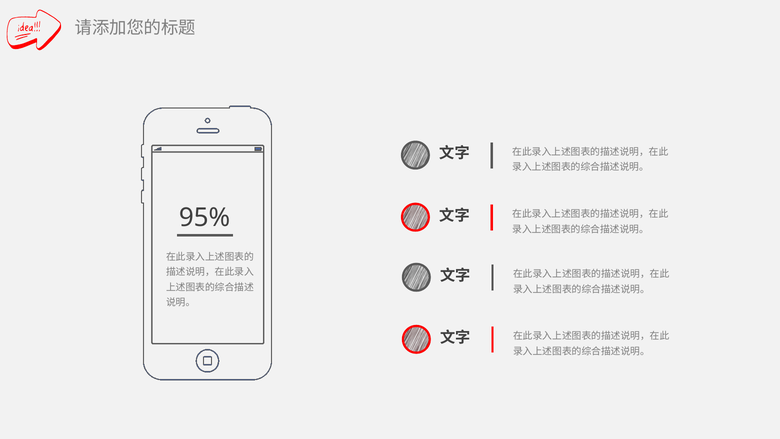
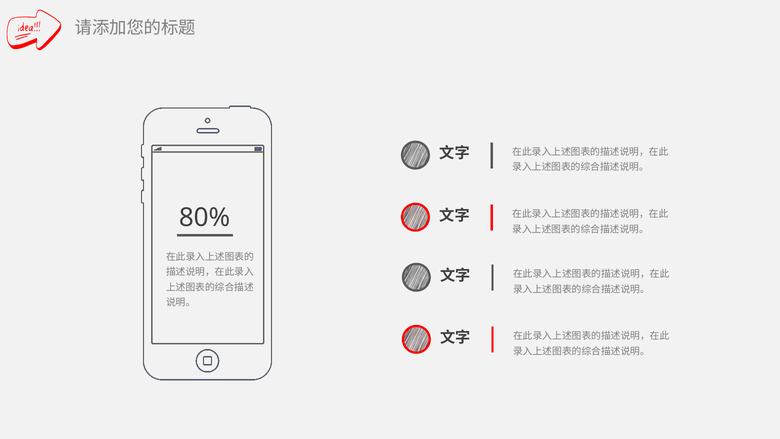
95%: 95% -> 80%
